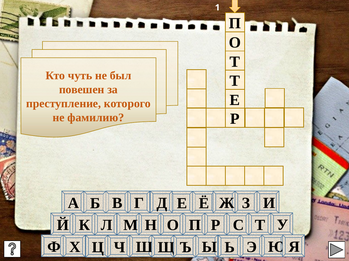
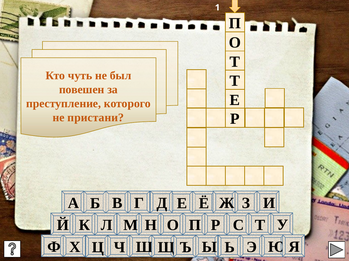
фамилию: фамилию -> пристани
